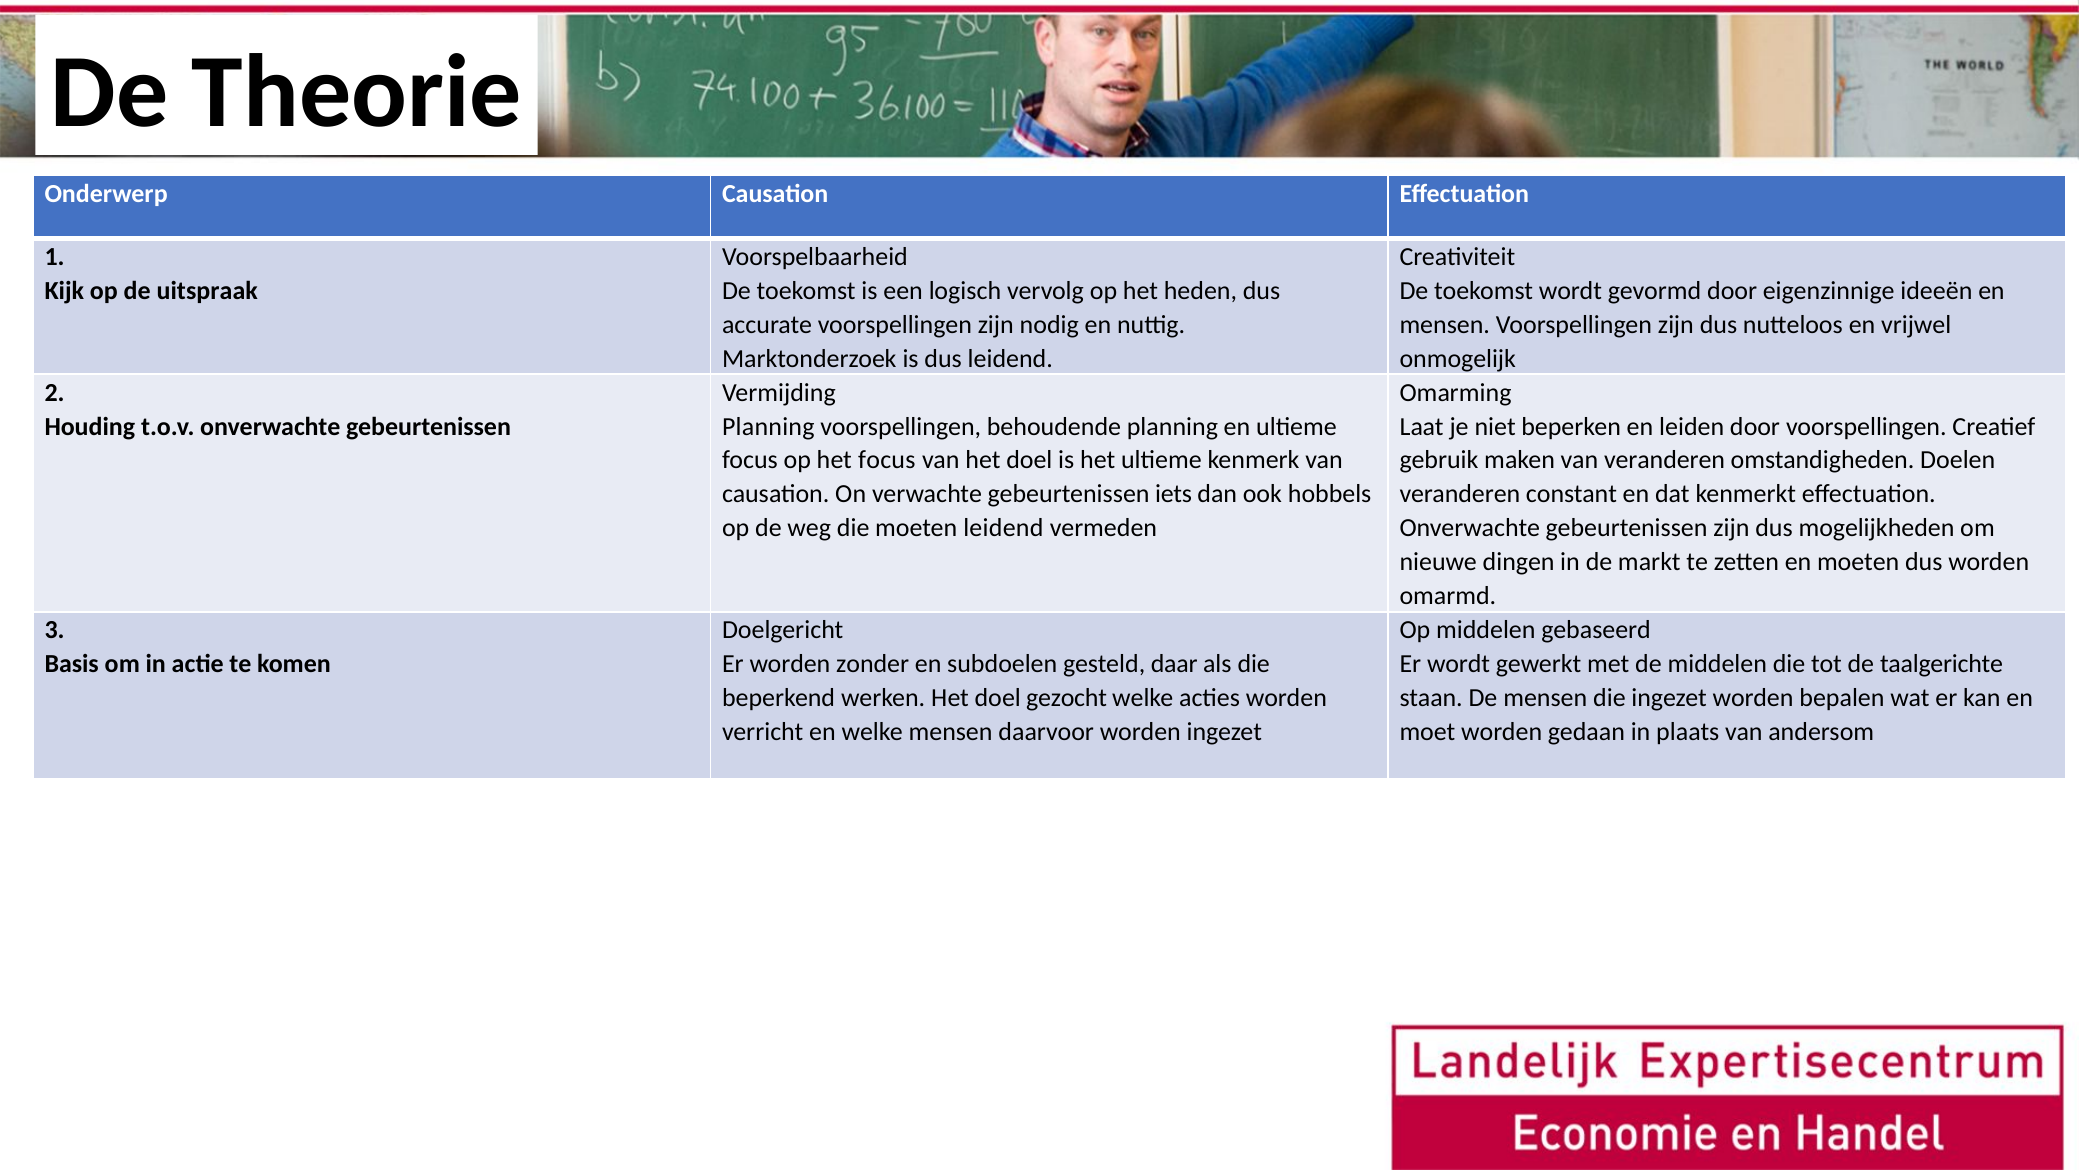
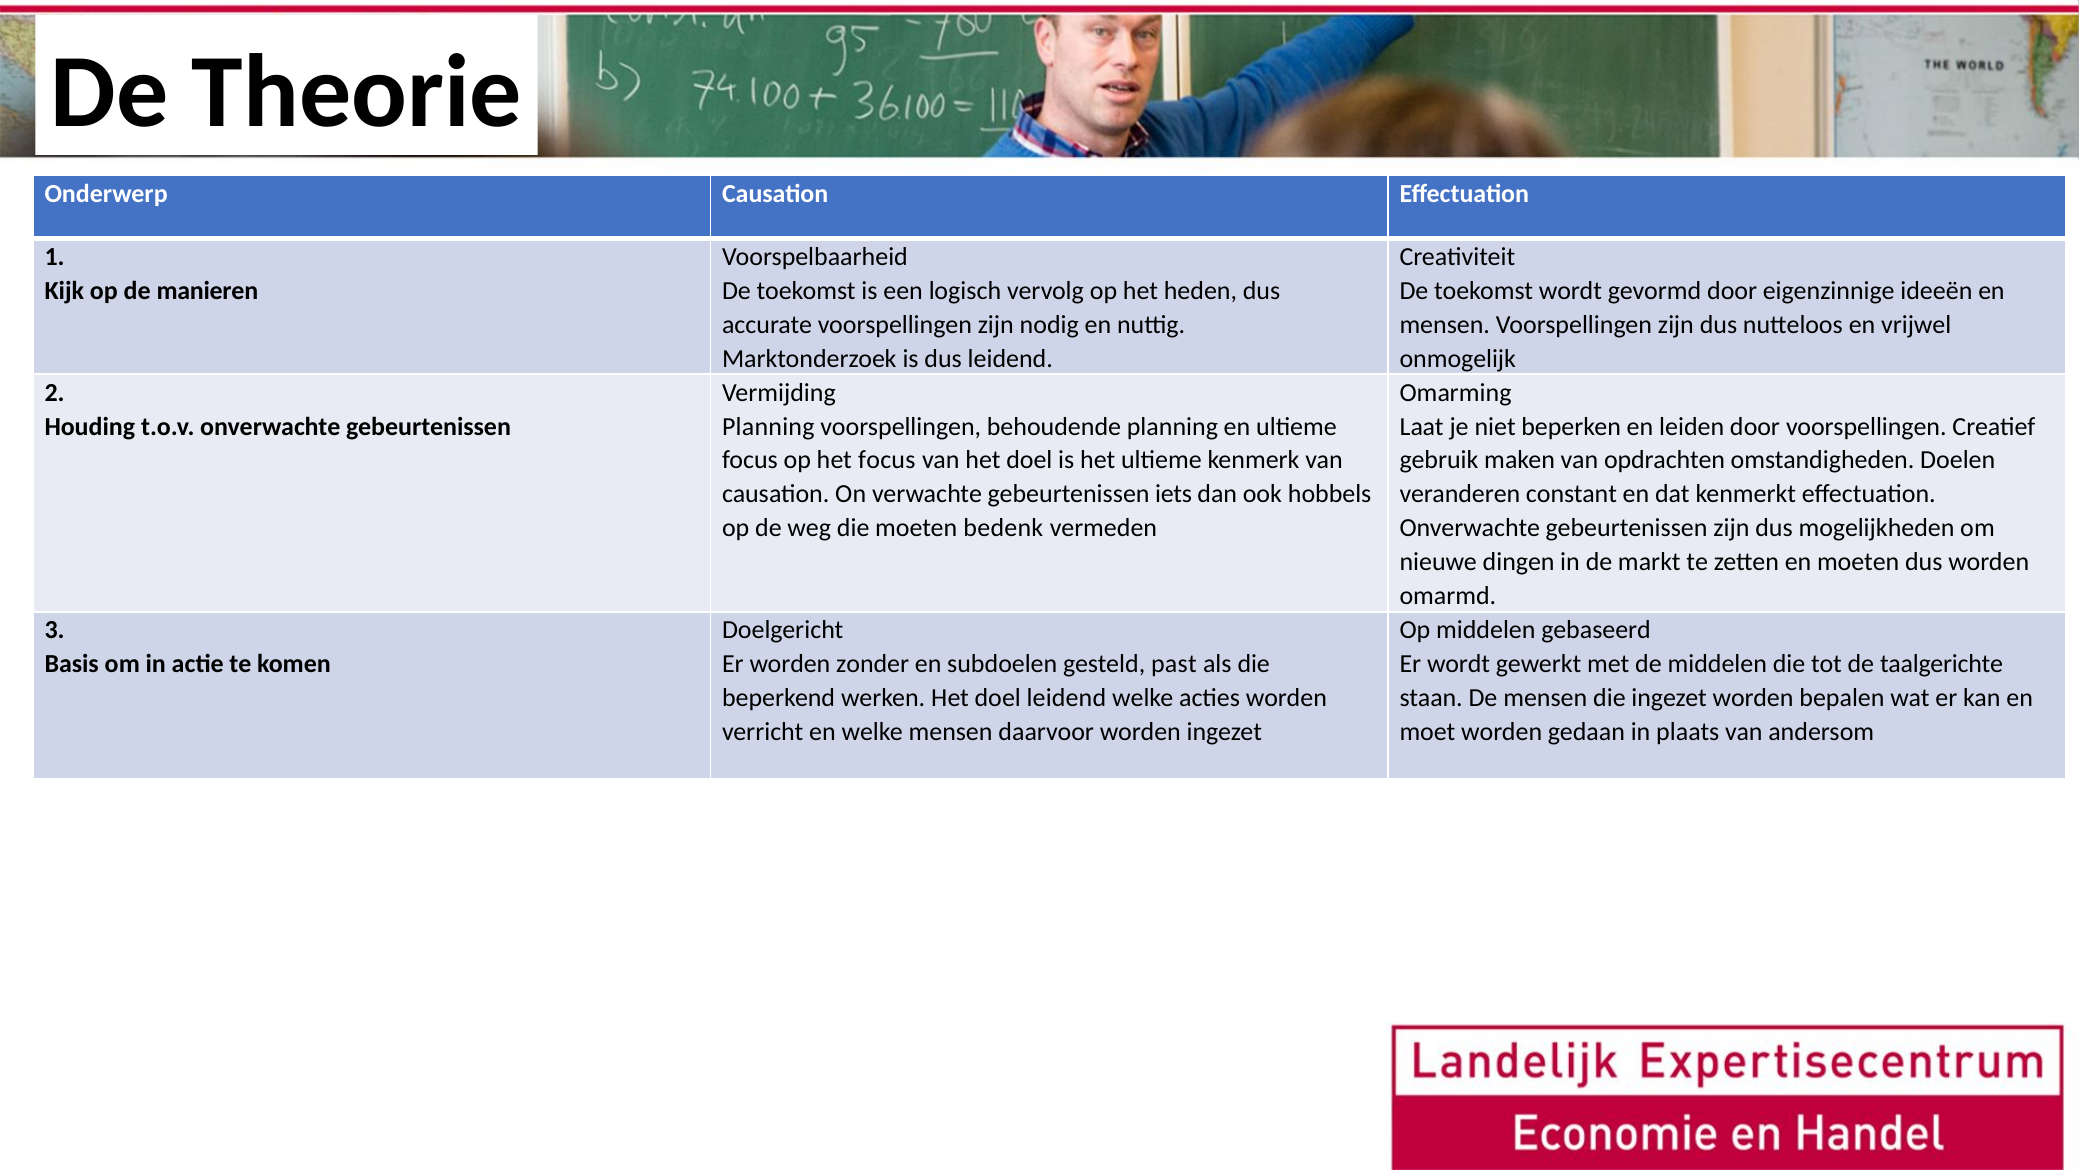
uitspraak: uitspraak -> manieren
van veranderen: veranderen -> opdrachten
moeten leidend: leidend -> bedenk
daar: daar -> past
doel gezocht: gezocht -> leidend
